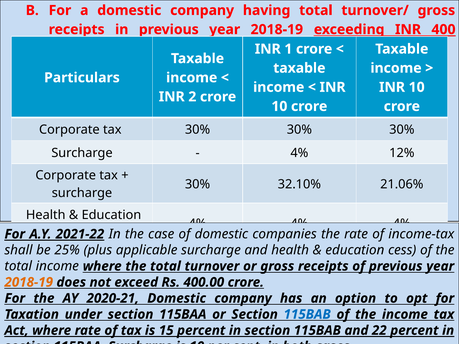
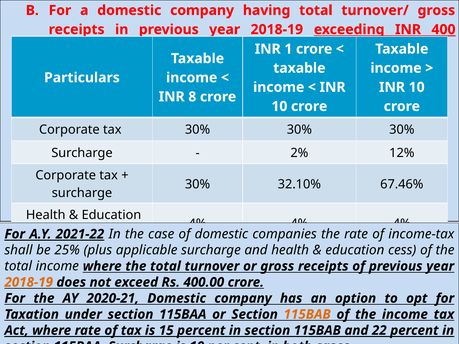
2: 2 -> 8
4% at (299, 153): 4% -> 2%
21.06%: 21.06% -> 67.46%
115BAB at (307, 315) colour: blue -> orange
